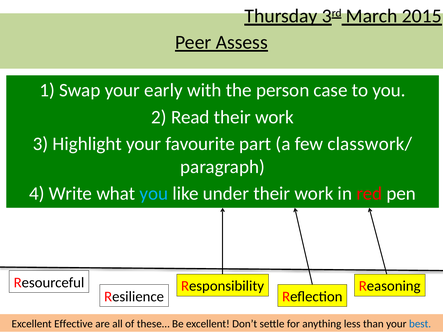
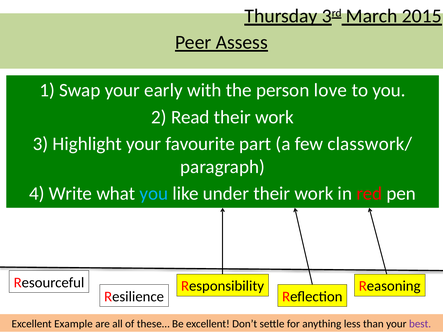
case: case -> love
Effective: Effective -> Example
best colour: blue -> purple
